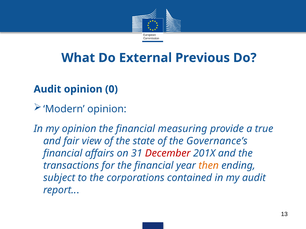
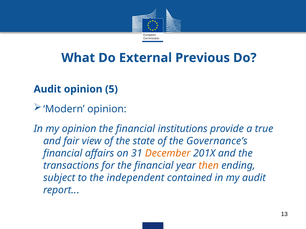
0: 0 -> 5
measuring: measuring -> institutions
December colour: red -> orange
corporations: corporations -> independent
